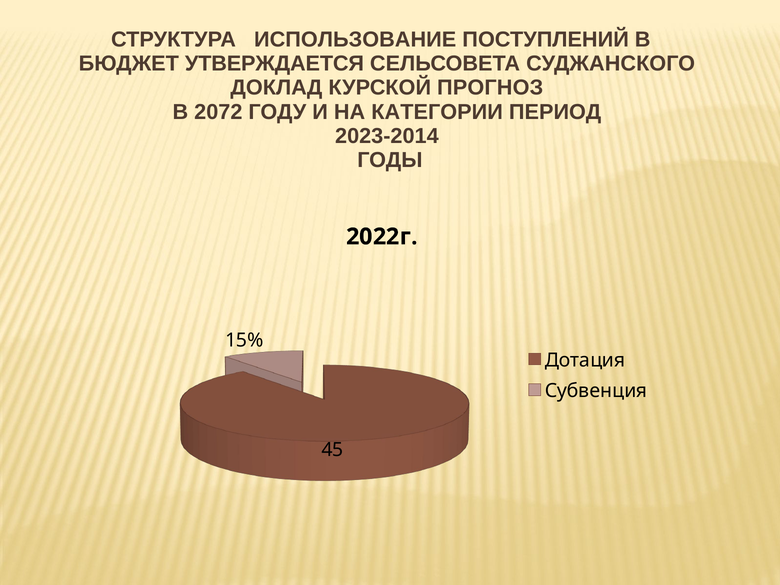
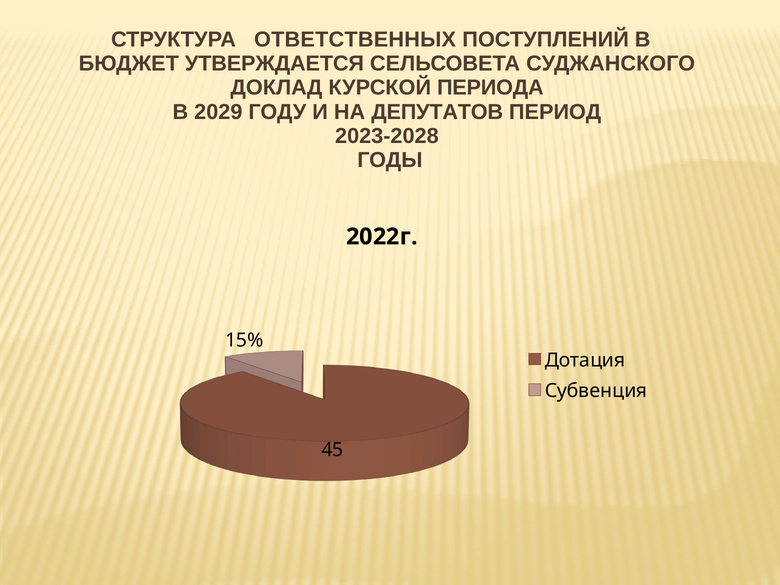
ИСПОЛЬЗОВАНИЕ: ИСПОЛЬЗОВАНИЕ -> ОТВЕТСТВЕННЫХ
ПРОГНОЗ: ПРОГНОЗ -> ПЕРИОДА
2072: 2072 -> 2029
КАТЕГОРИИ: КАТЕГОРИИ -> ДЕПУТАТОВ
2023-2014: 2023-2014 -> 2023-2028
